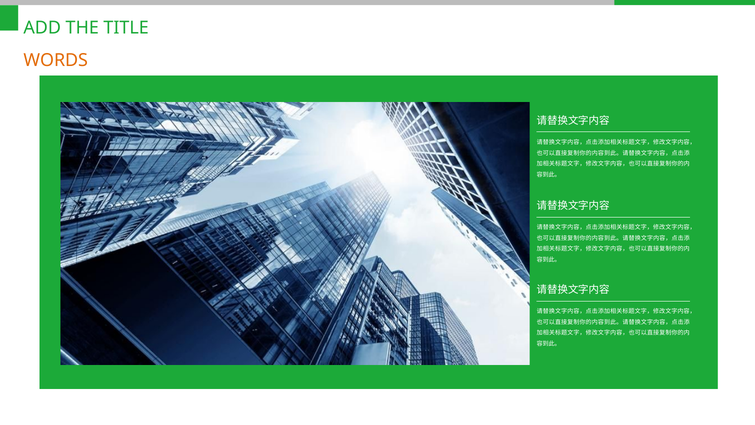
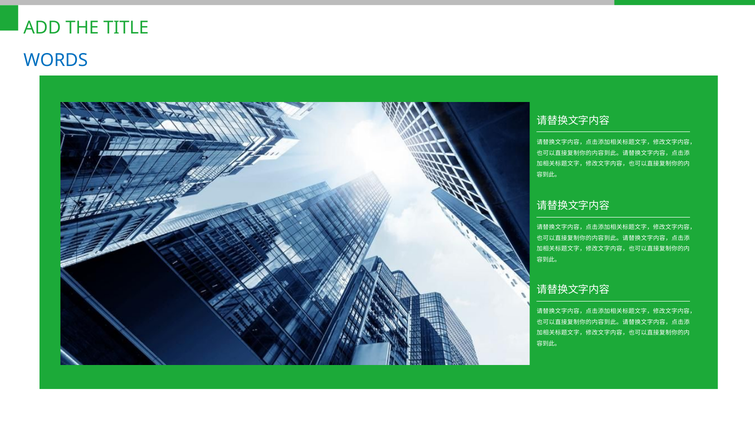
WORDS at (56, 60) colour: orange -> blue
